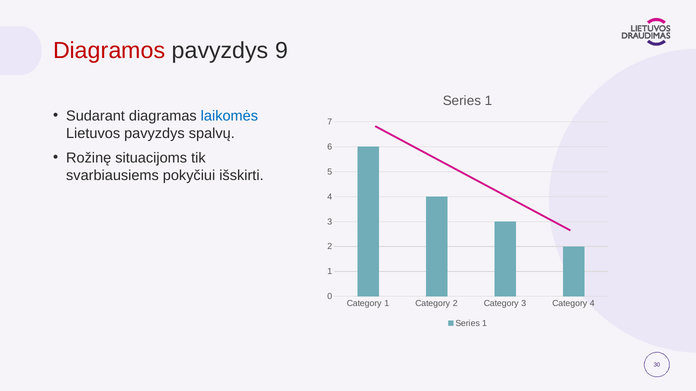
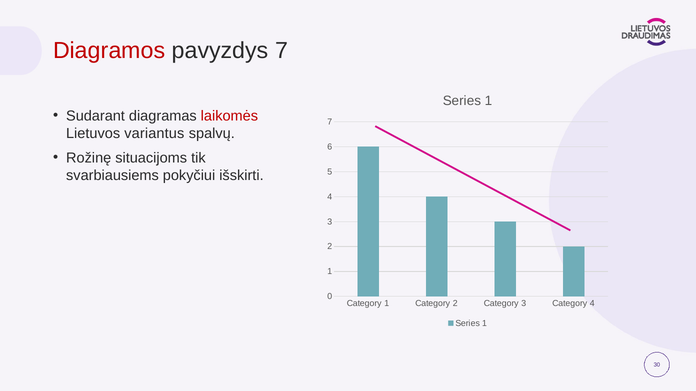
pavyzdys 9: 9 -> 7
laikomės colour: blue -> red
Lietuvos pavyzdys: pavyzdys -> variantus
